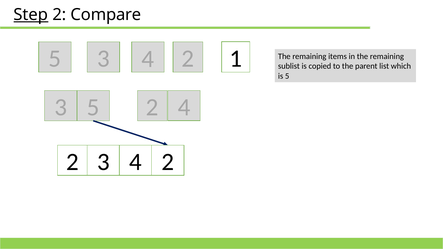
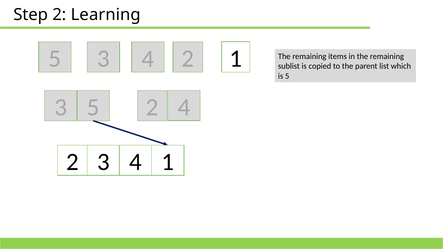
Step underline: present -> none
Compare: Compare -> Learning
2 3 4 2: 2 -> 1
